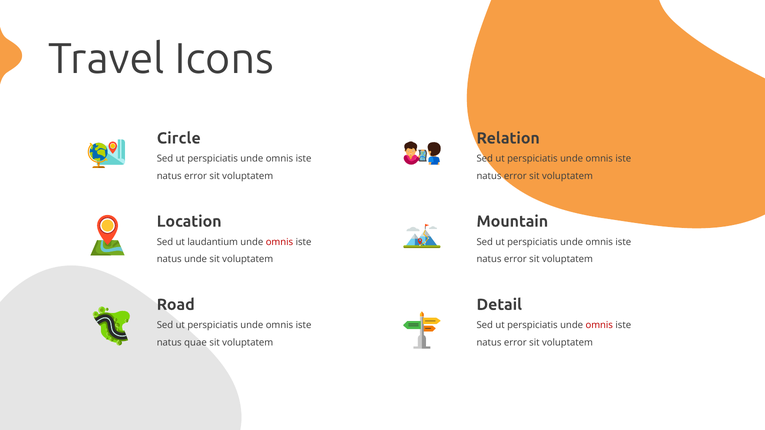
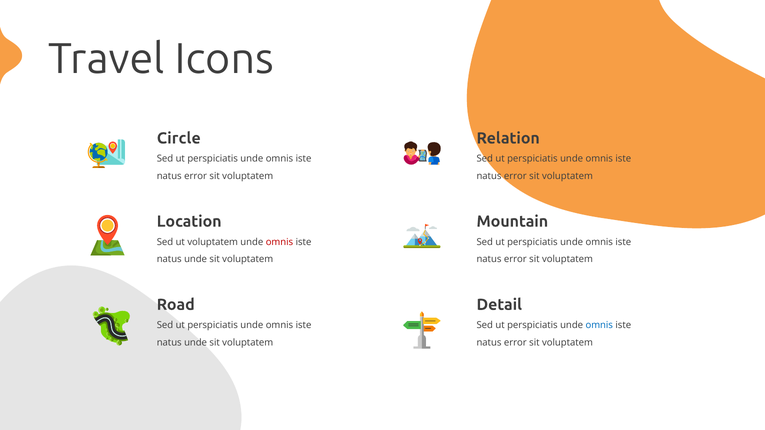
ut laudantium: laudantium -> voluptatem
omnis at (599, 325) colour: red -> blue
quae at (196, 343): quae -> unde
